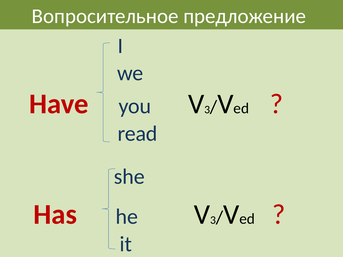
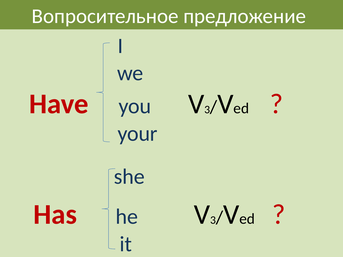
read: read -> your
